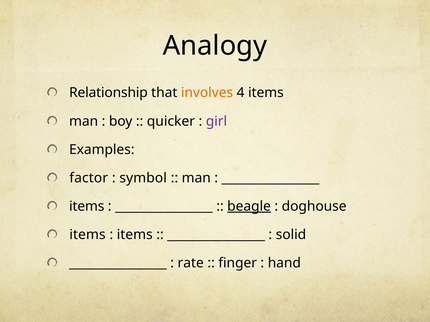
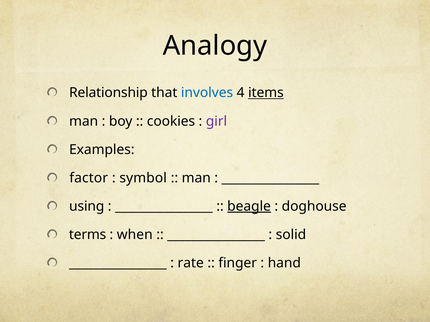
involves colour: orange -> blue
items at (266, 93) underline: none -> present
quicker: quicker -> cookies
items at (87, 207): items -> using
items at (87, 235): items -> terms
items at (135, 235): items -> when
